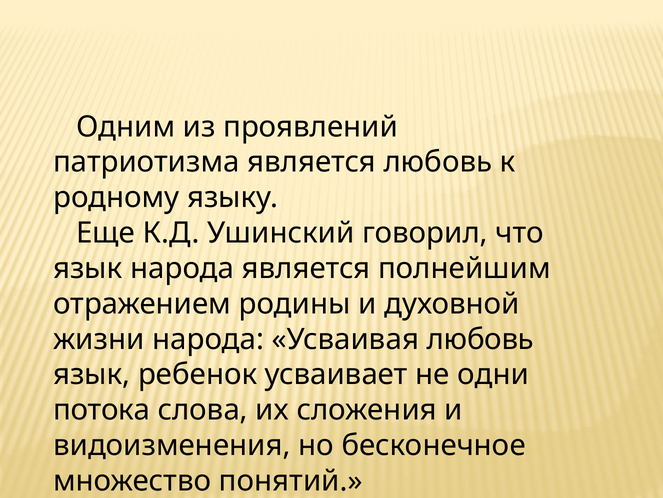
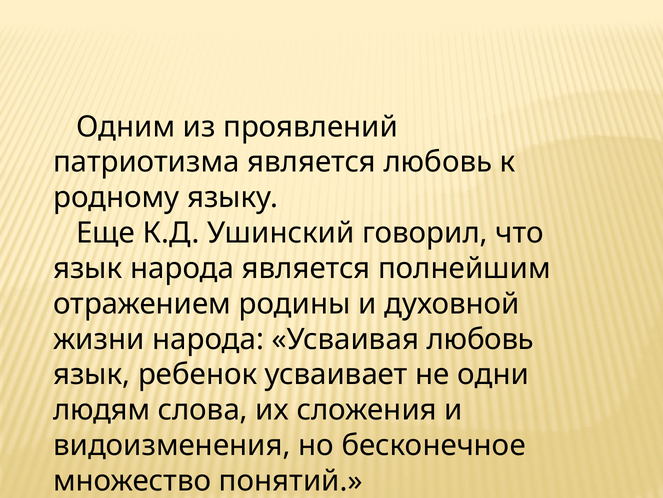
потока: потока -> людям
